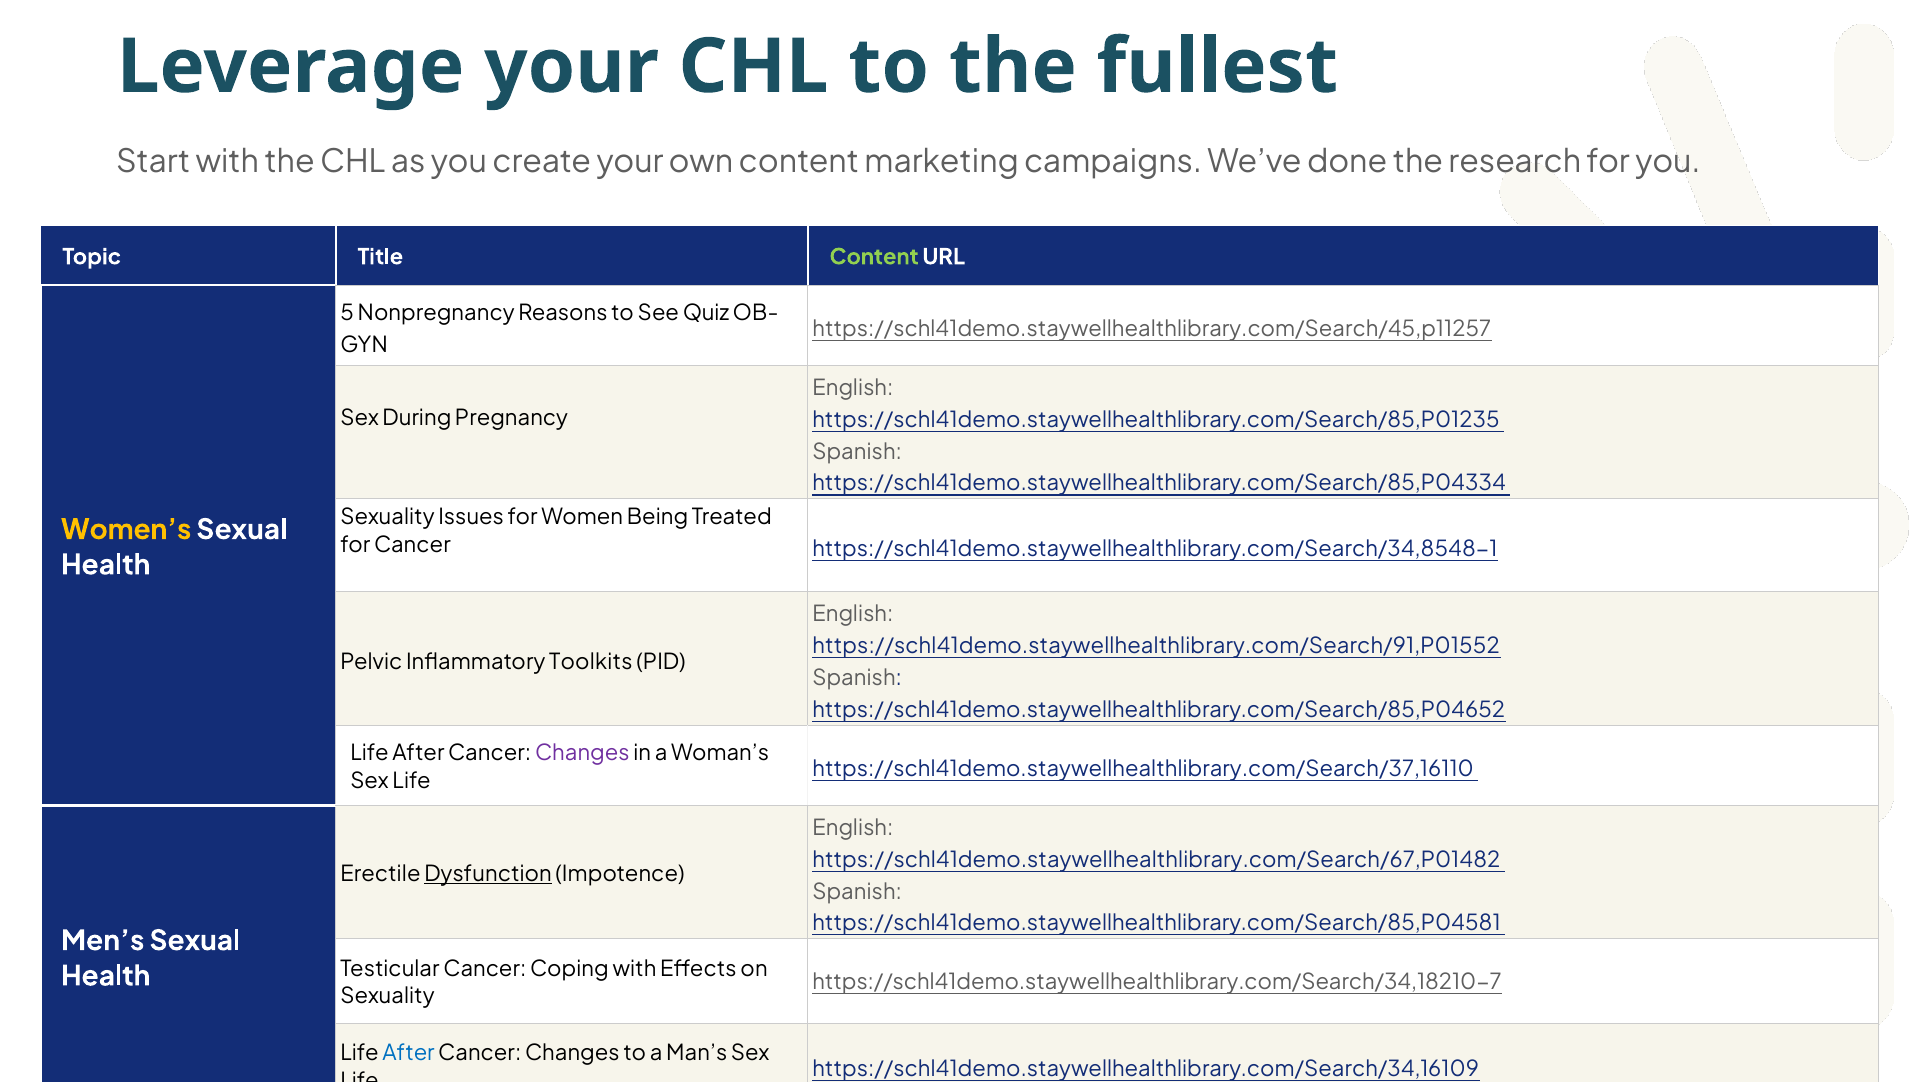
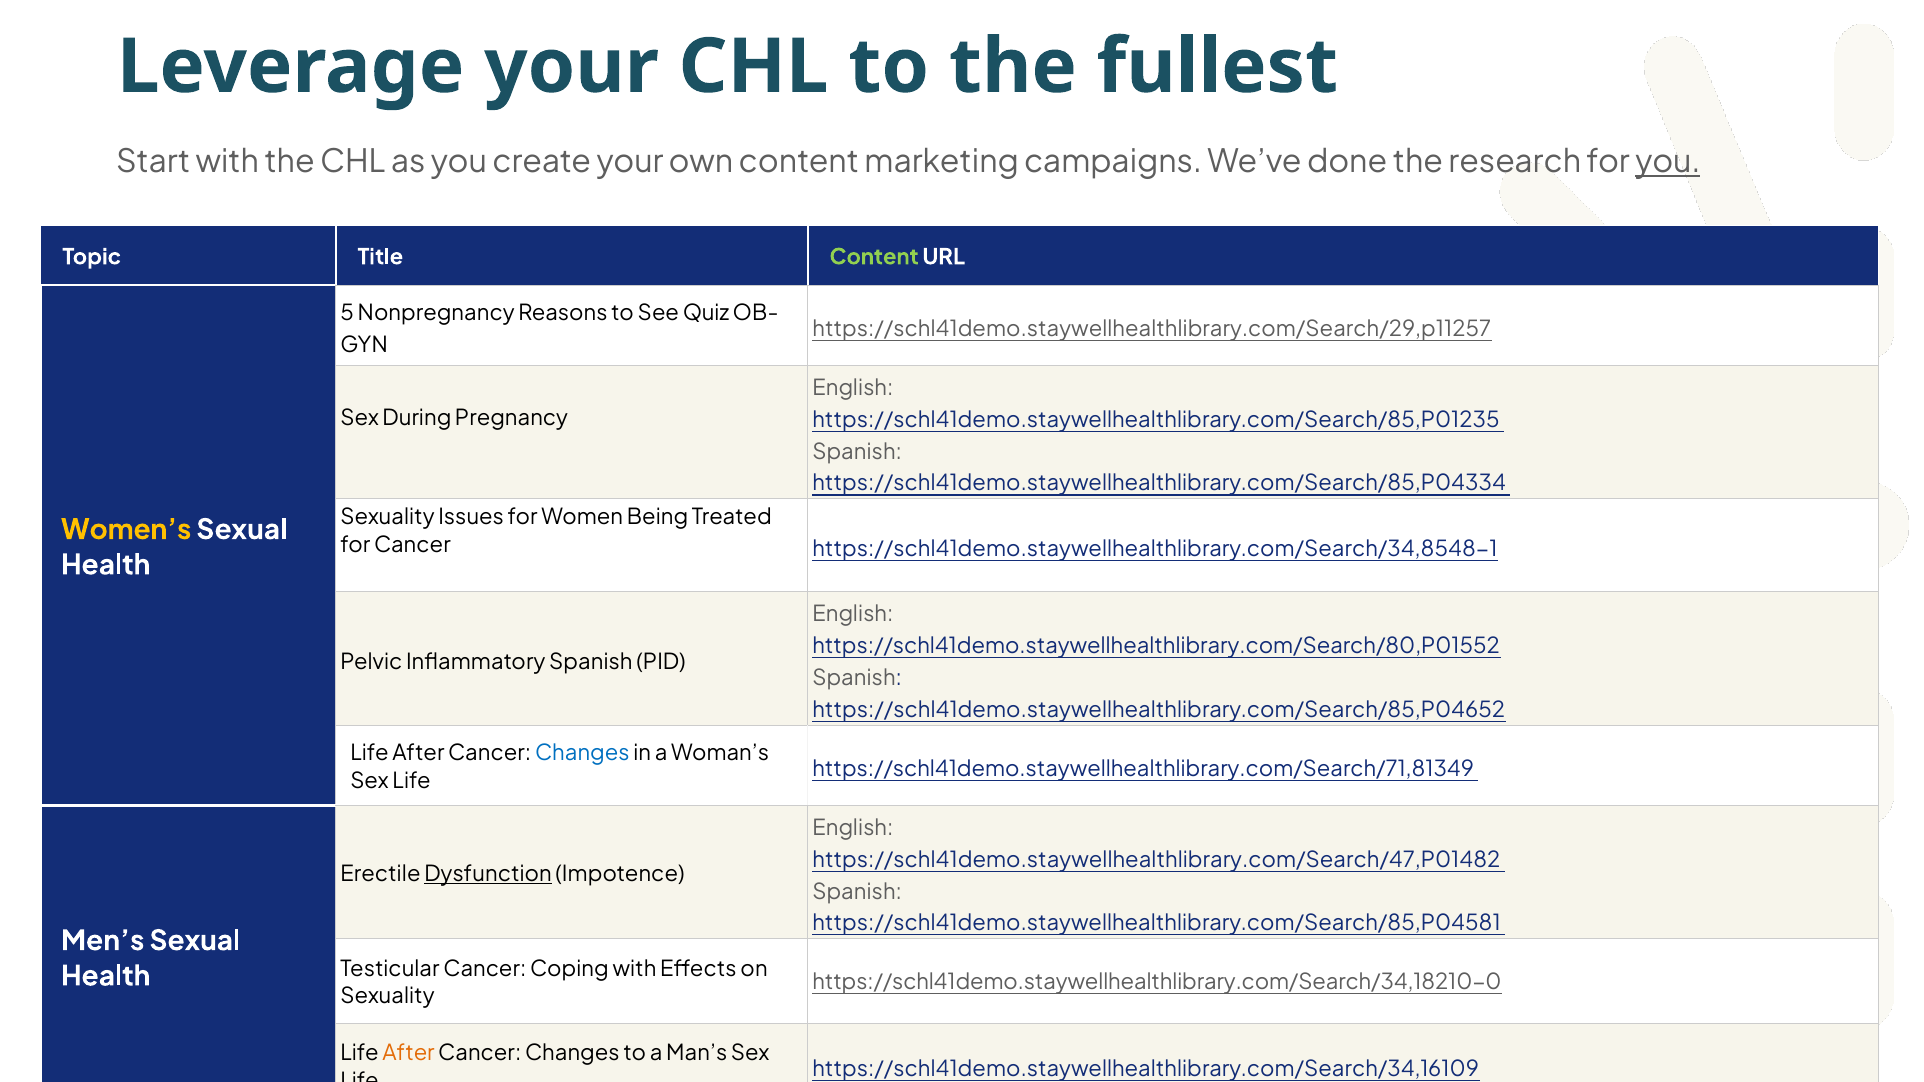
you at (1668, 162) underline: none -> present
https://schl41demo.staywellhealthlibrary.com/Search/45,p11257: https://schl41demo.staywellhealthlibrary.com/Search/45,p11257 -> https://schl41demo.staywellhealthlibrary.com/Search/29,p11257
https://schl41demo.staywellhealthlibrary.com/Search/91,P01552: https://schl41demo.staywellhealthlibrary.com/Search/91,P01552 -> https://schl41demo.staywellhealthlibrary.com/Search/80,P01552
Inflammatory Toolkits: Toolkits -> Spanish
Changes at (582, 753) colour: purple -> blue
https://schl41demo.staywellhealthlibrary.com/Search/37,16110: https://schl41demo.staywellhealthlibrary.com/Search/37,16110 -> https://schl41demo.staywellhealthlibrary.com/Search/71,81349
https://schl41demo.staywellhealthlibrary.com/Search/67,P01482: https://schl41demo.staywellhealthlibrary.com/Search/67,P01482 -> https://schl41demo.staywellhealthlibrary.com/Search/47,P01482
https://schl41demo.staywellhealthlibrary.com/Search/34,18210-7: https://schl41demo.staywellhealthlibrary.com/Search/34,18210-7 -> https://schl41demo.staywellhealthlibrary.com/Search/34,18210-0
After at (409, 1053) colour: blue -> orange
